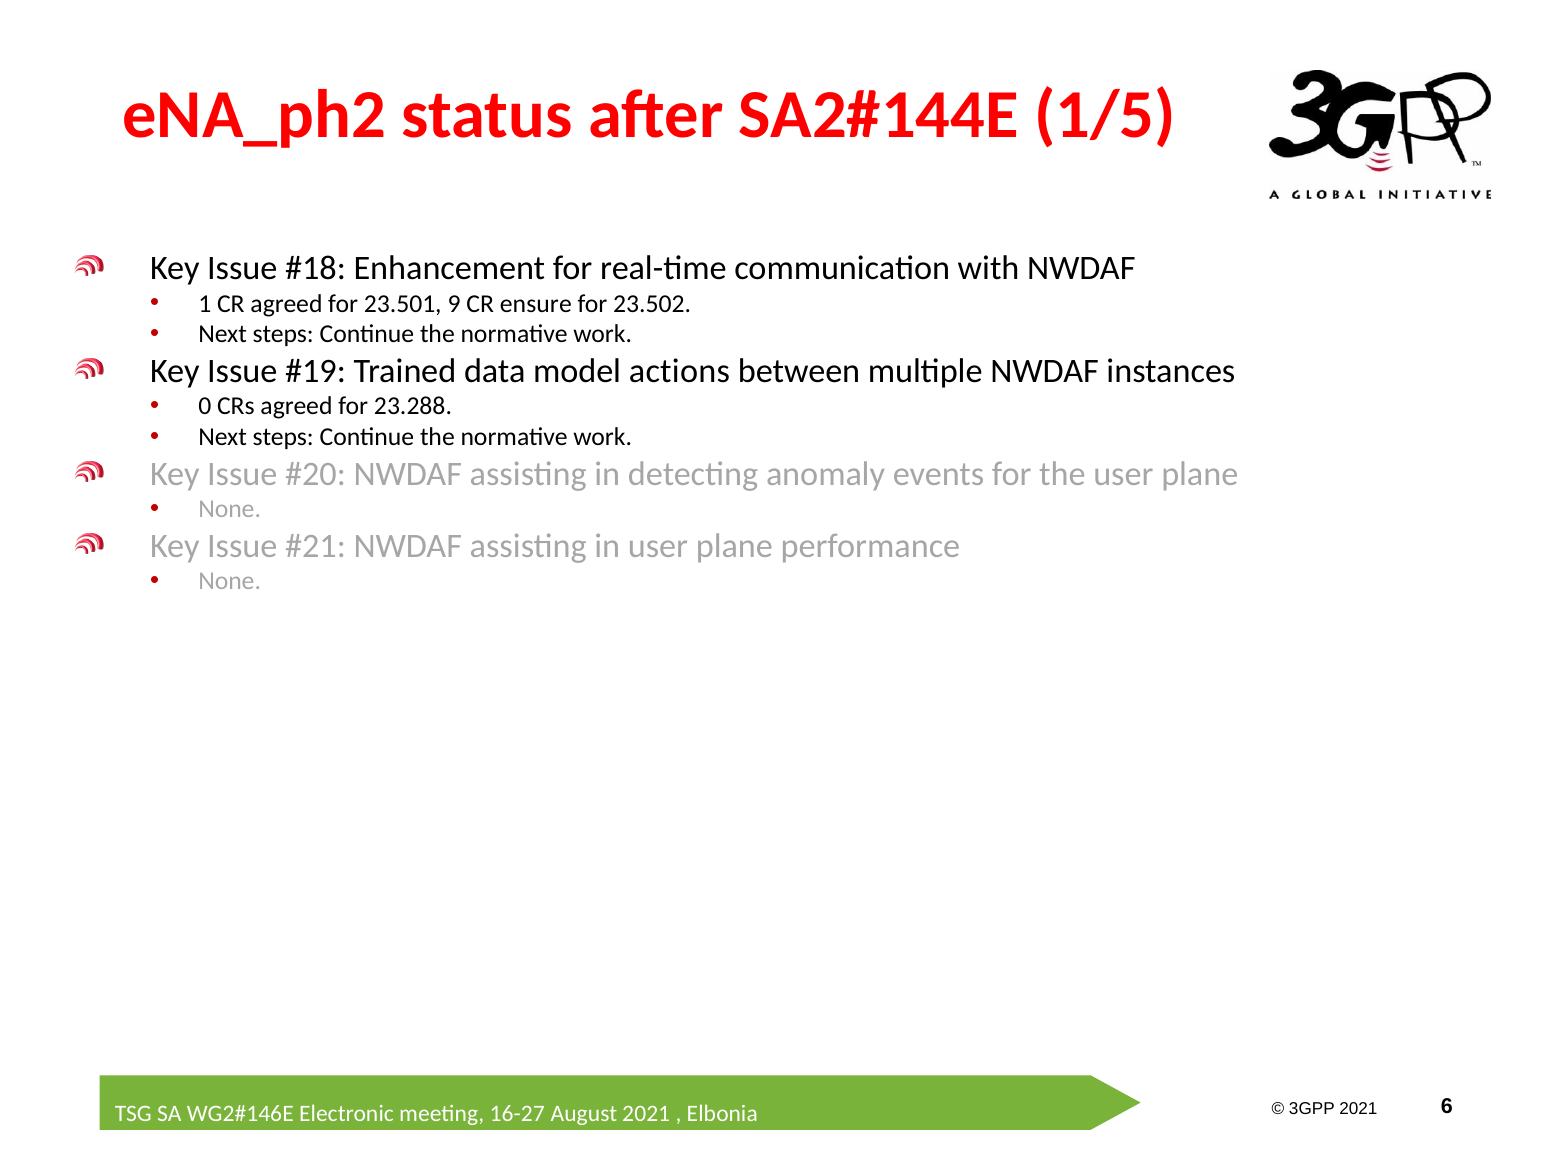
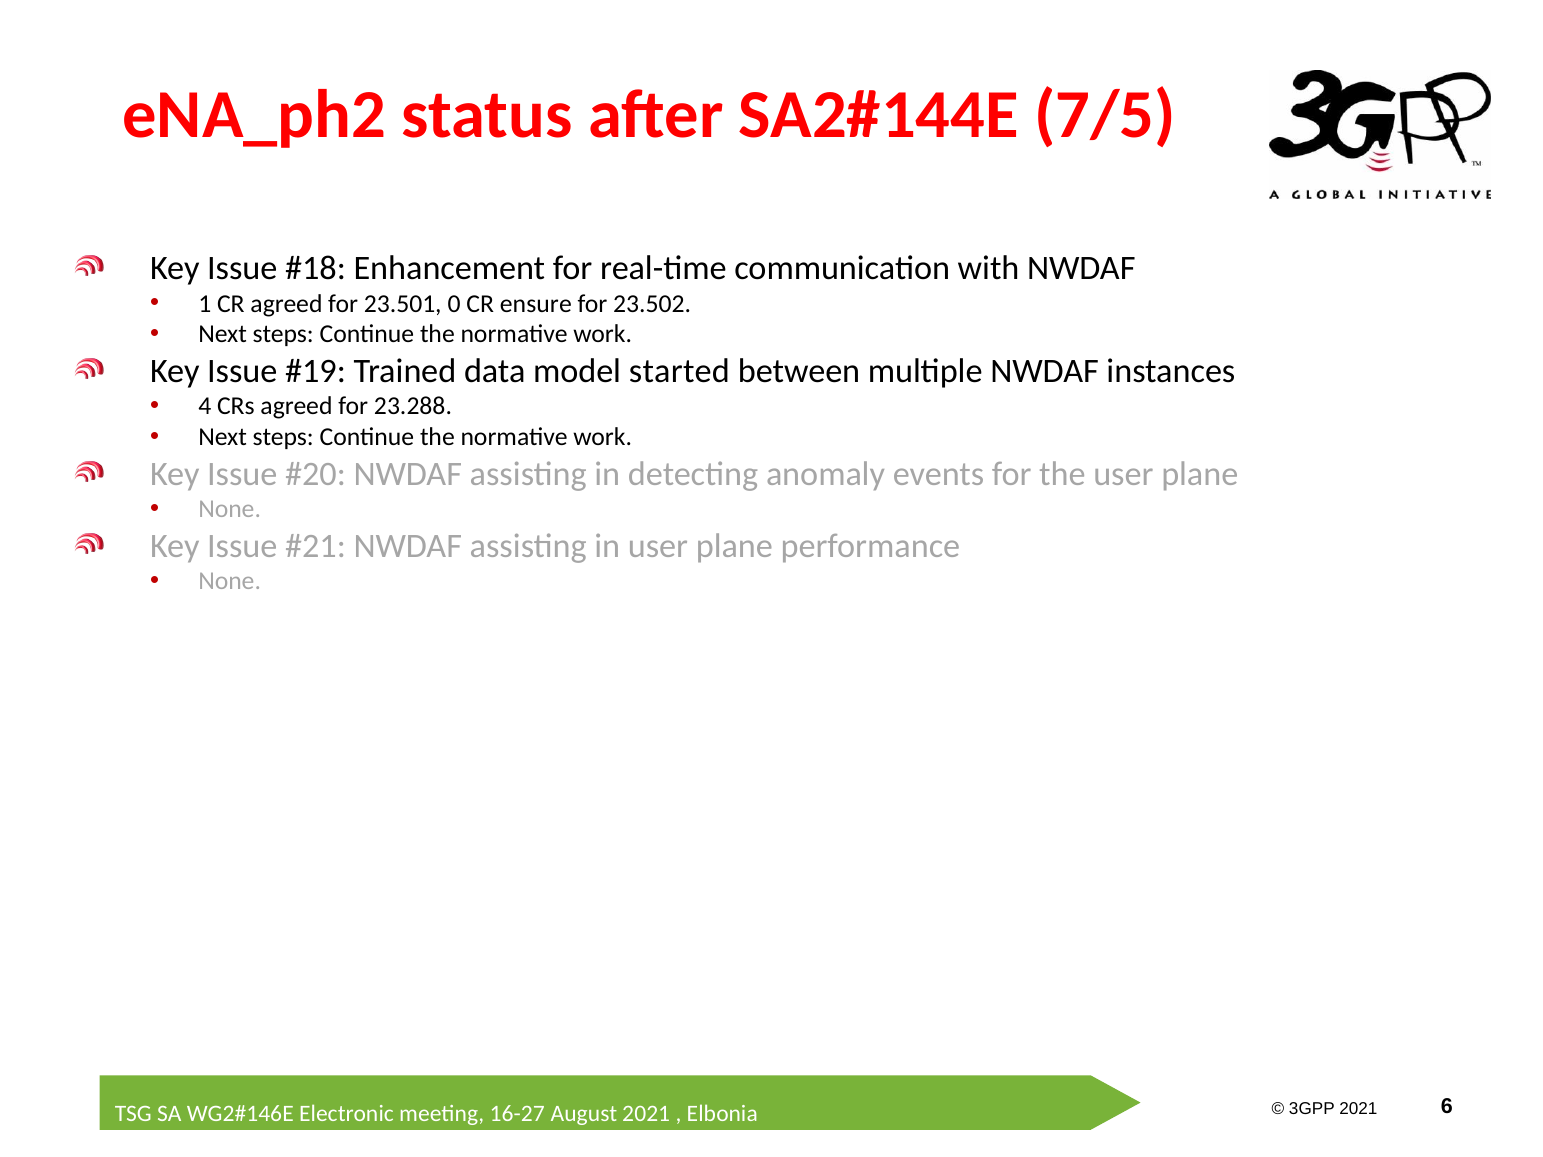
1/5: 1/5 -> 7/5
9: 9 -> 0
actions: actions -> started
0: 0 -> 4
